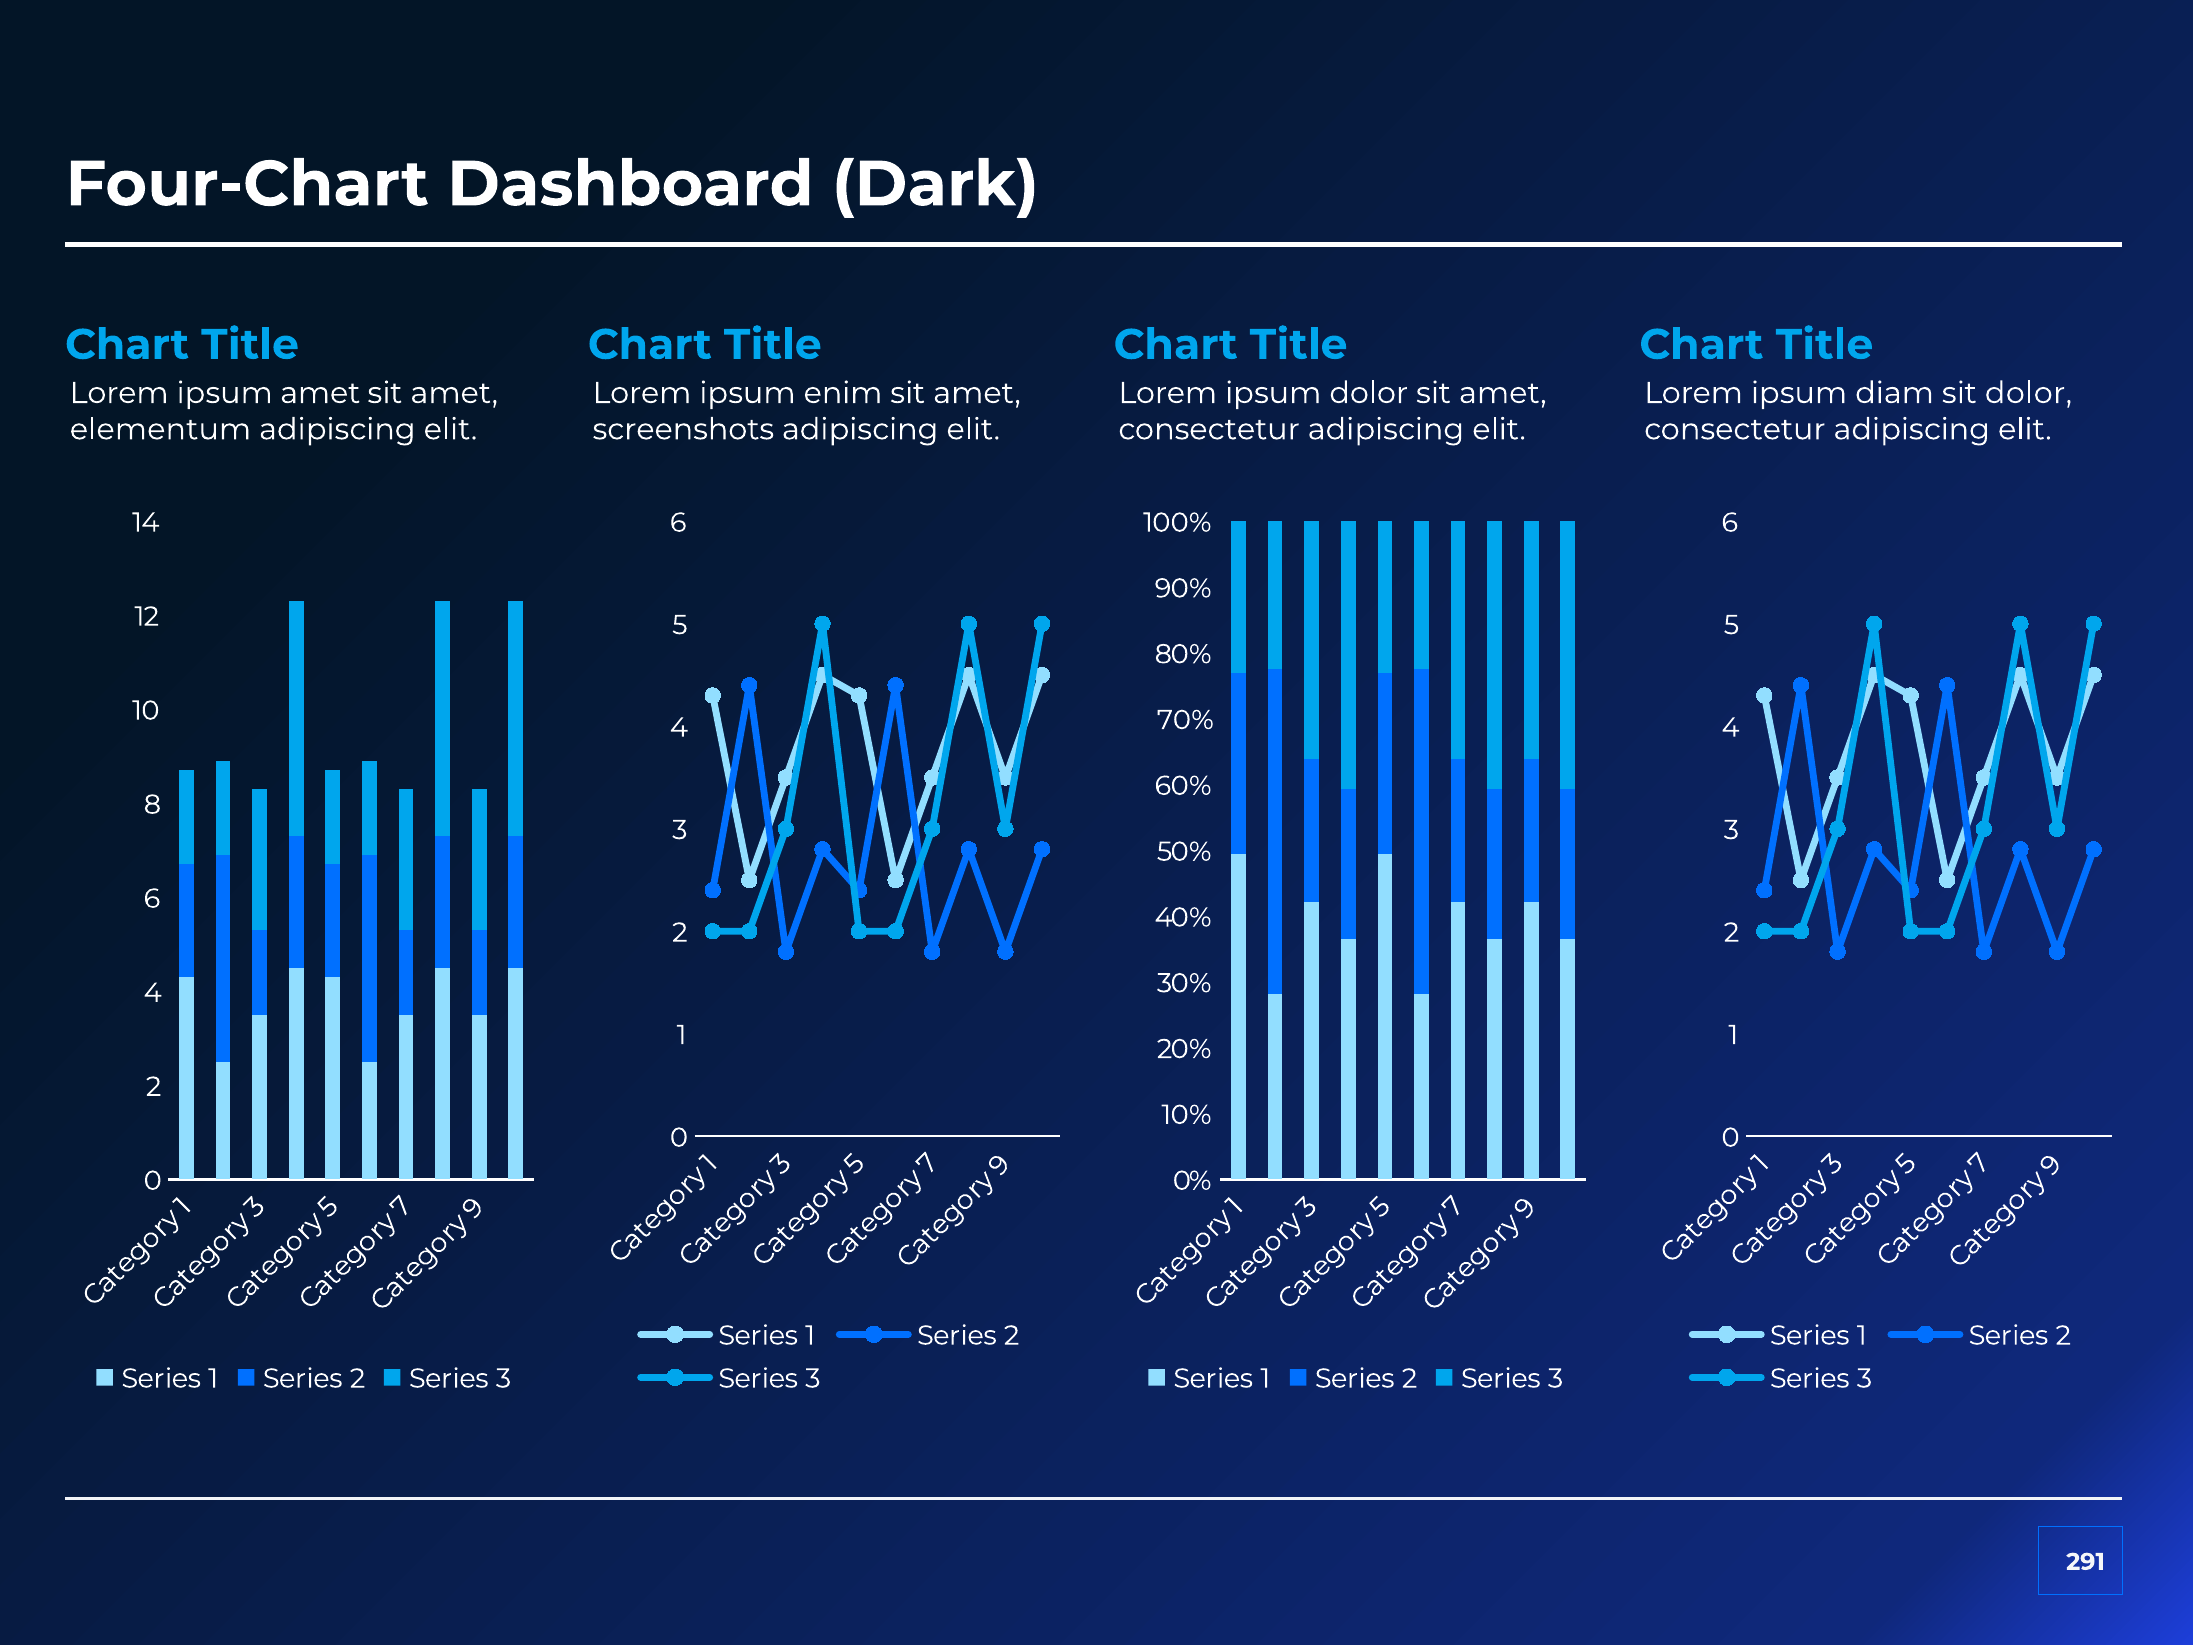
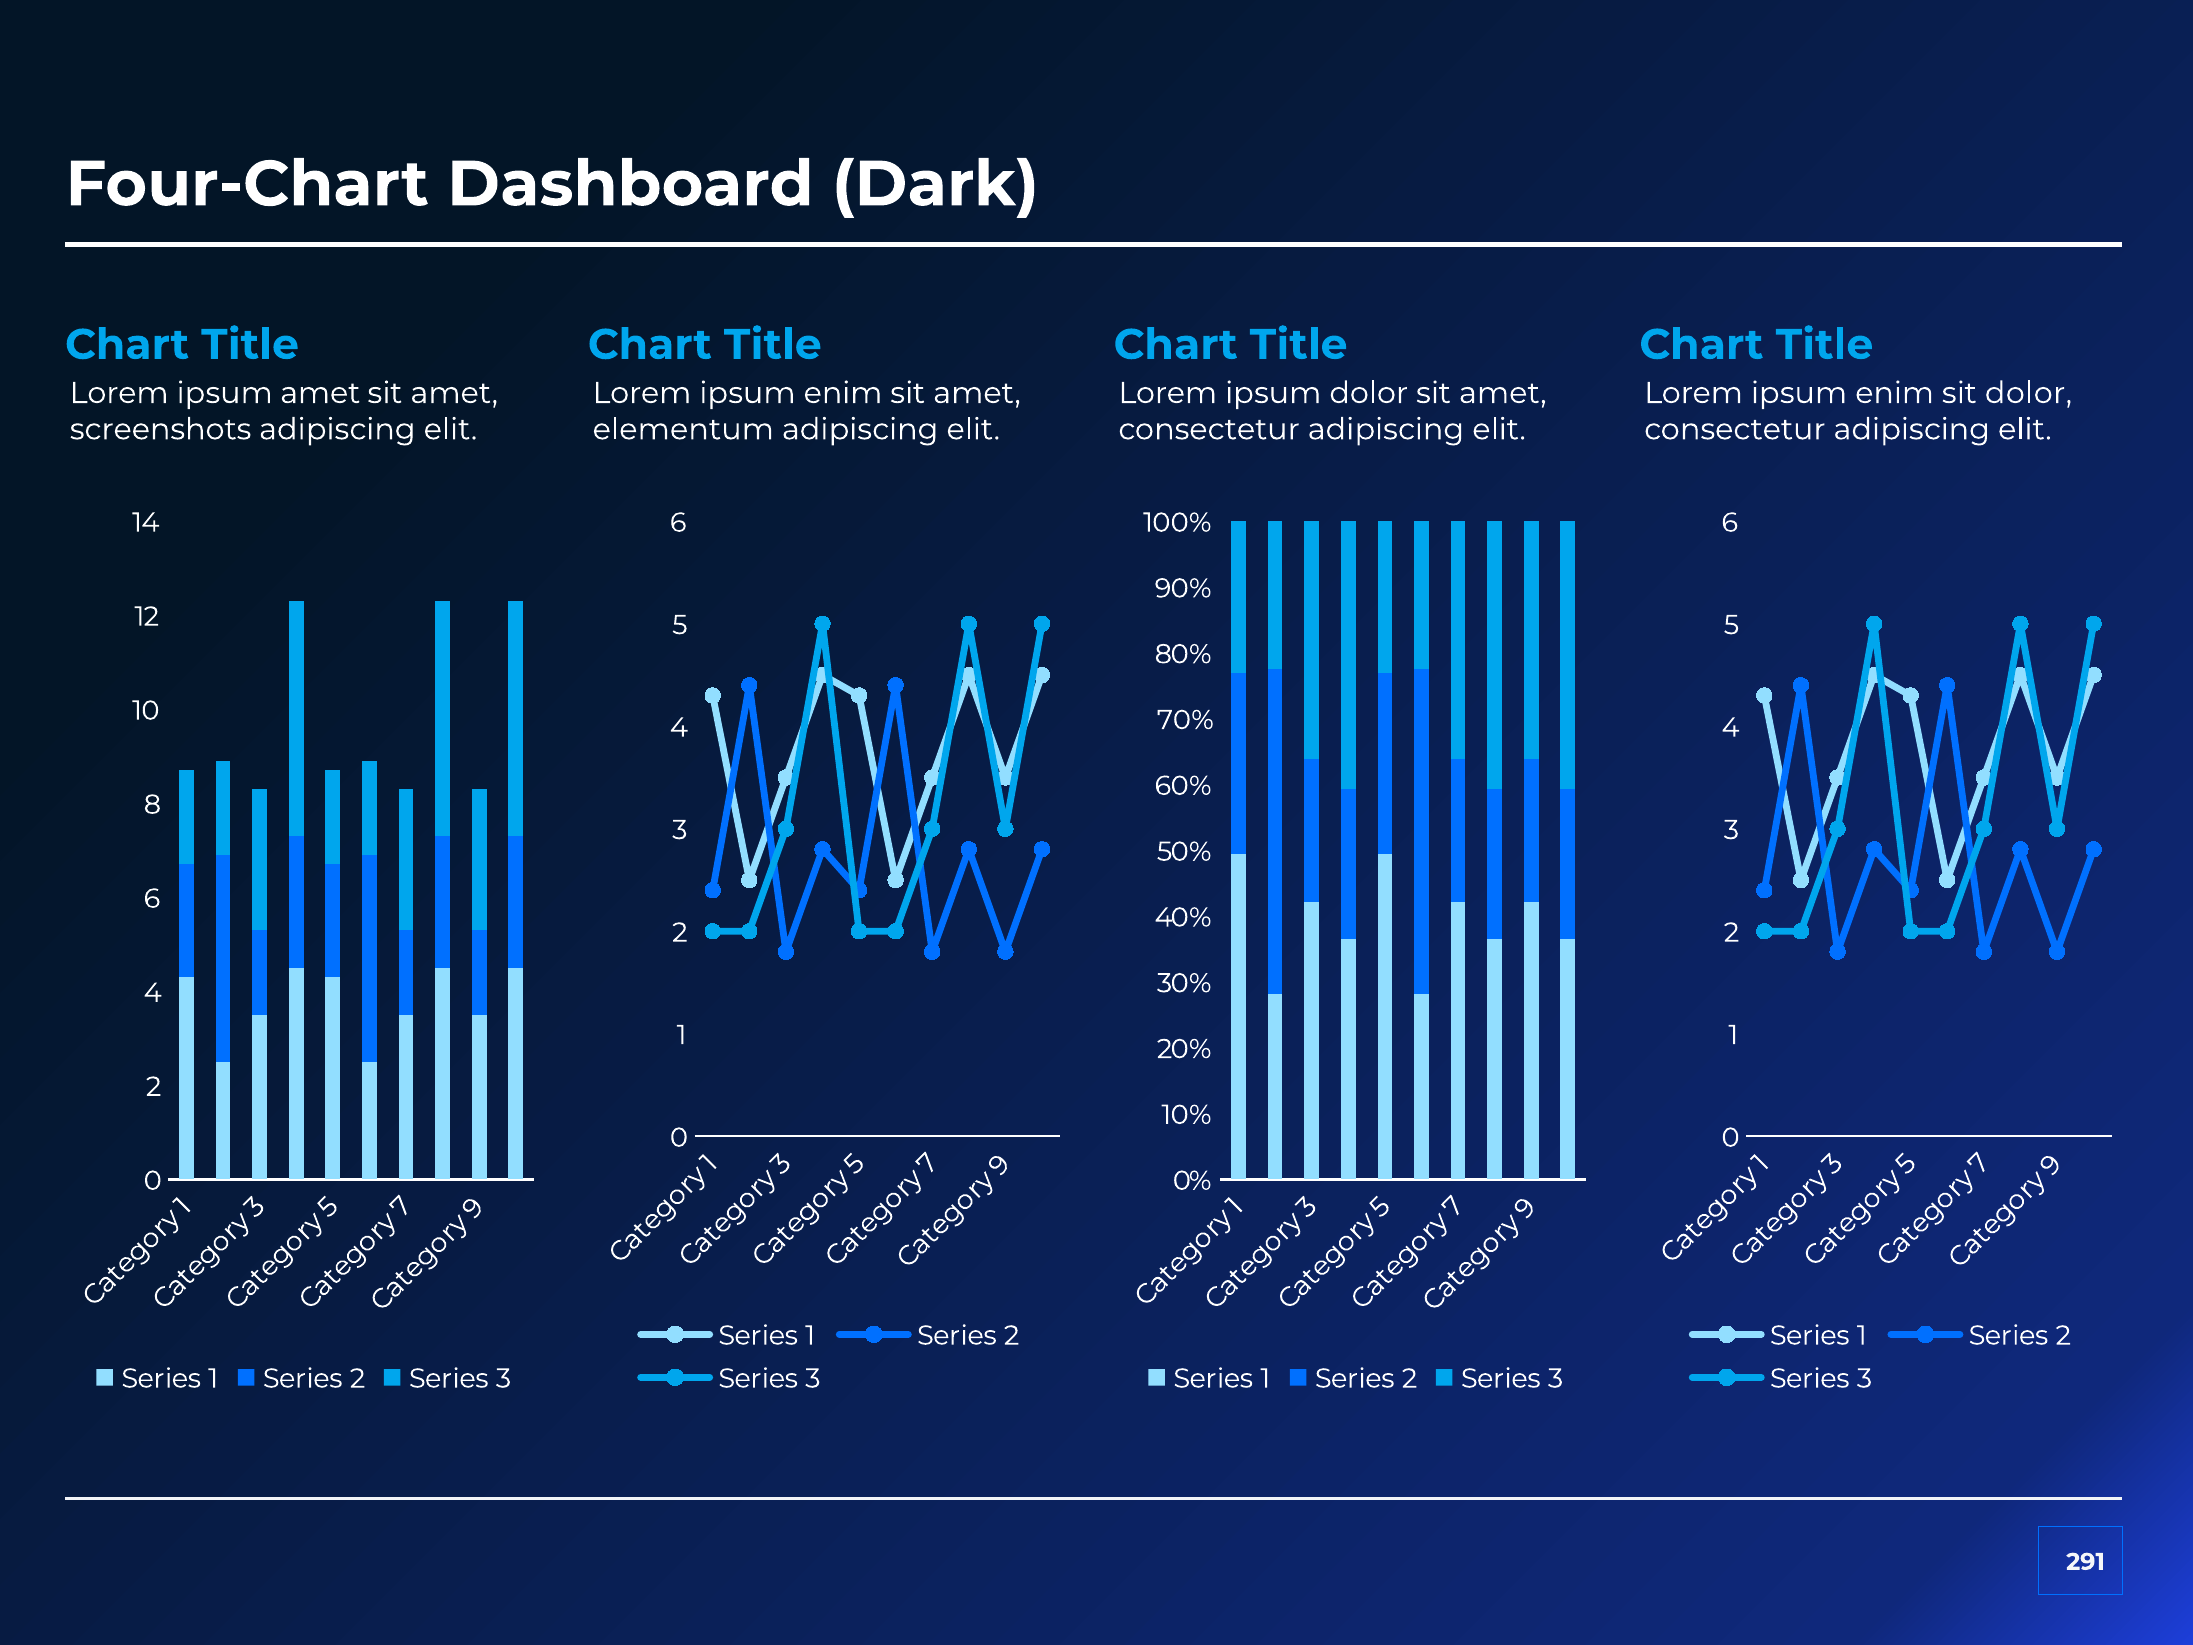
diam at (1895, 393): diam -> enim
elementum: elementum -> screenshots
screenshots: screenshots -> elementum
